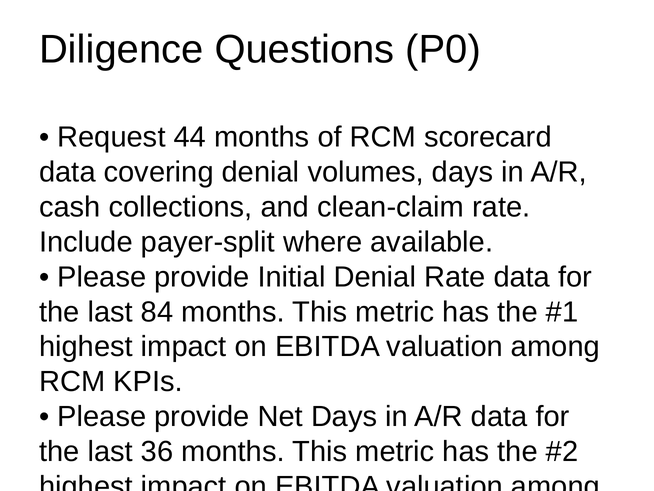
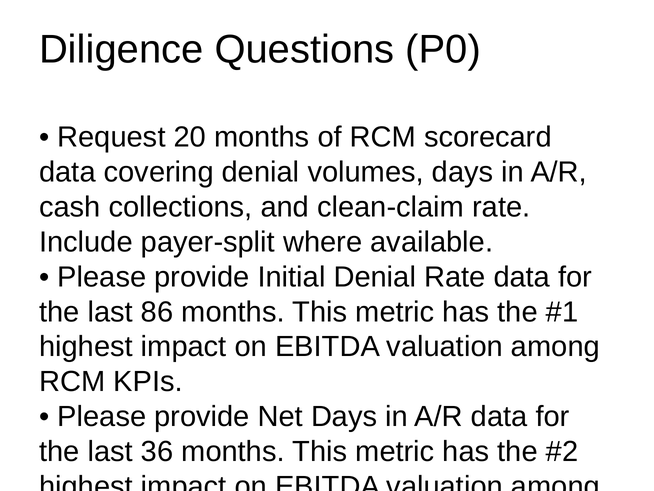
44: 44 -> 20
84: 84 -> 86
